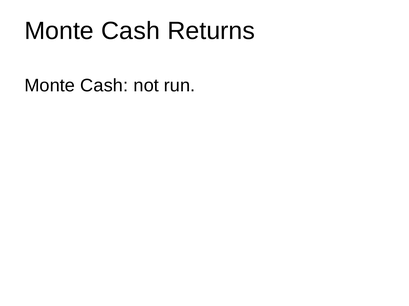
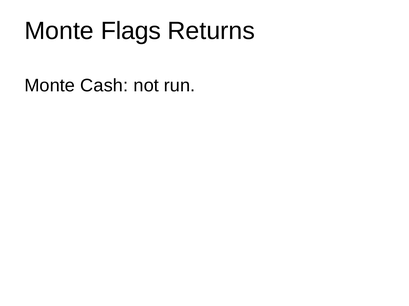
Cash at (131, 31): Cash -> Flags
